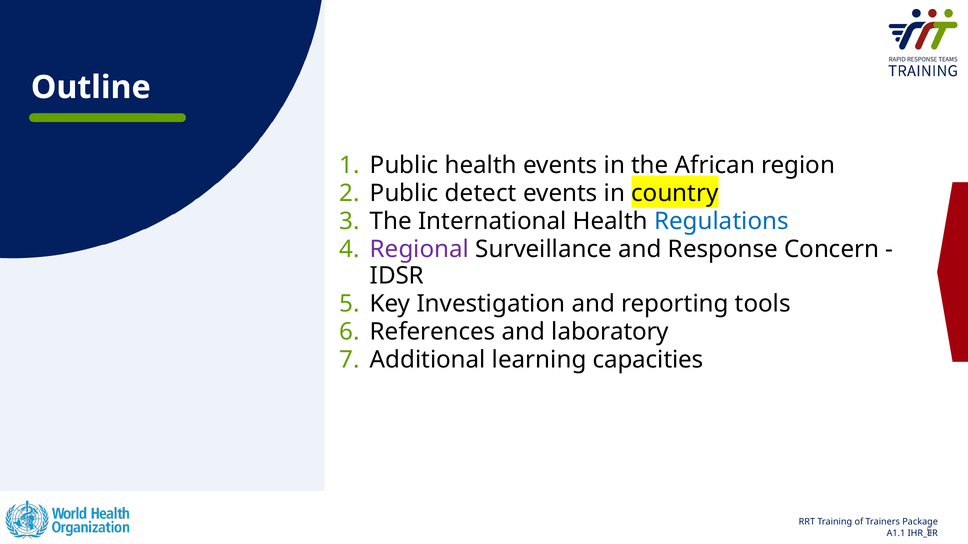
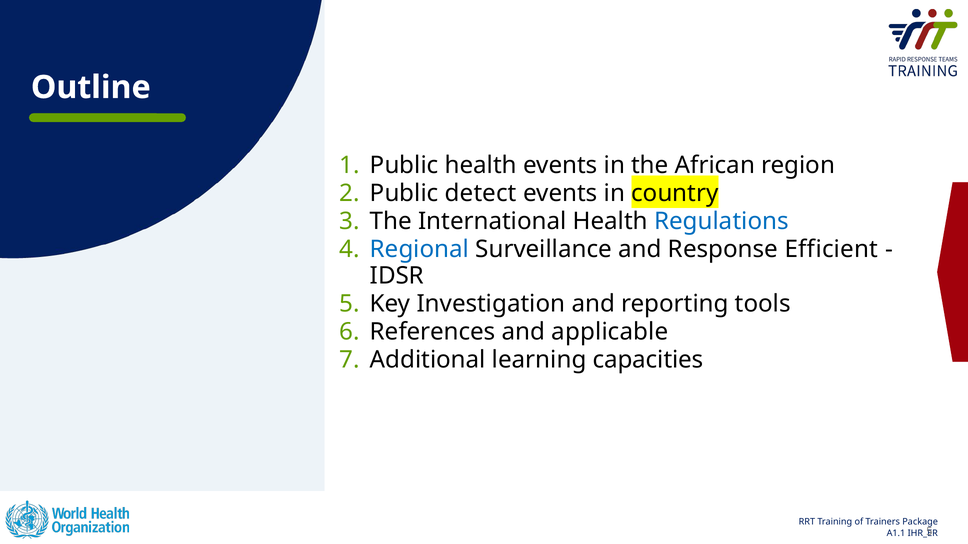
Regional colour: purple -> blue
Concern: Concern -> Efficient
laboratory: laboratory -> applicable
